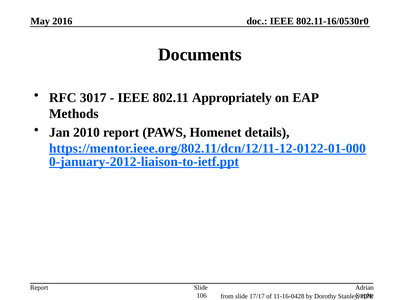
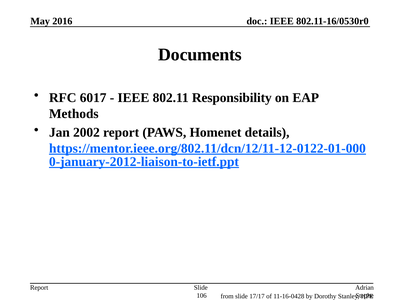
3017: 3017 -> 6017
Appropriately: Appropriately -> Responsibility
2010: 2010 -> 2002
